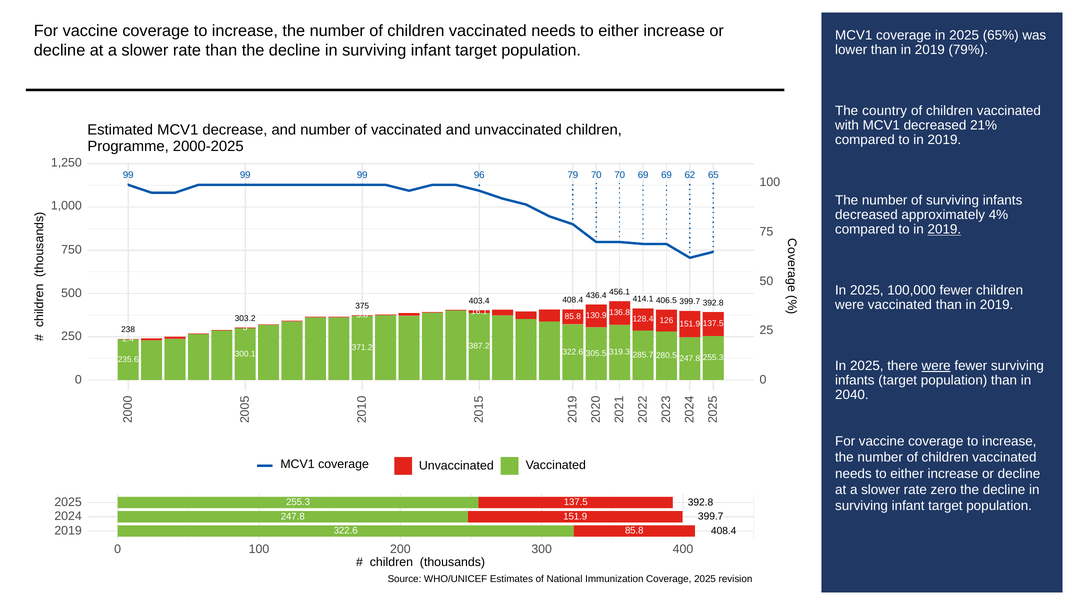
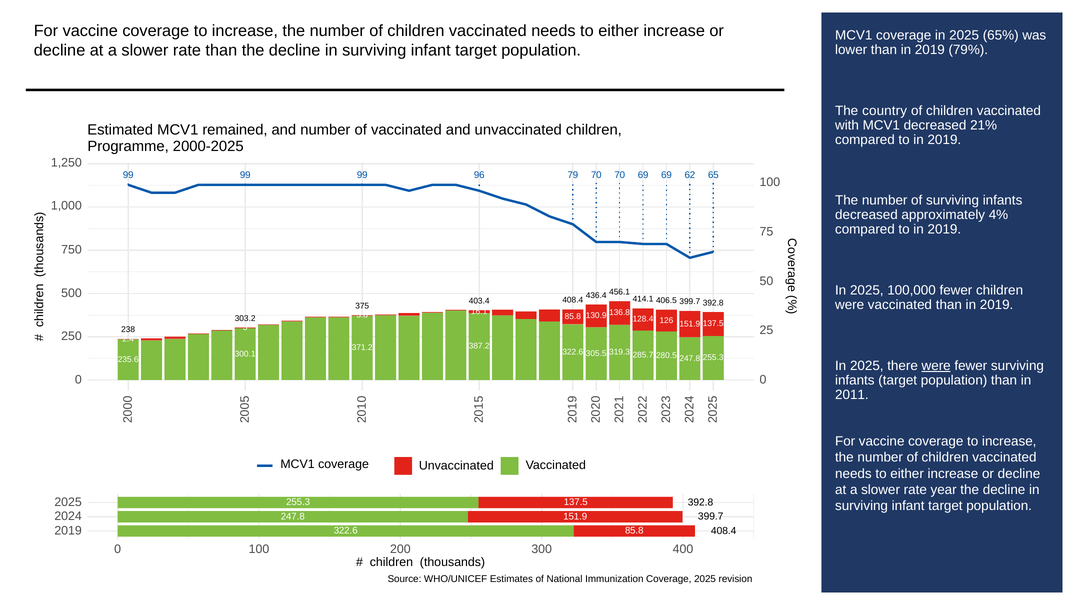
decrease: decrease -> remained
2019 at (944, 230) underline: present -> none
2040: 2040 -> 2011
zero: zero -> year
